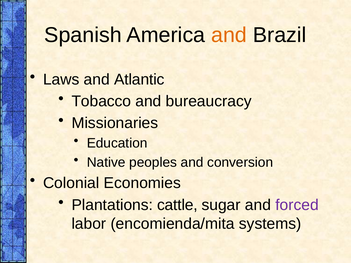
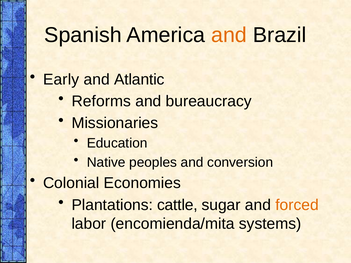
Laws: Laws -> Early
Tobacco: Tobacco -> Reforms
forced colour: purple -> orange
